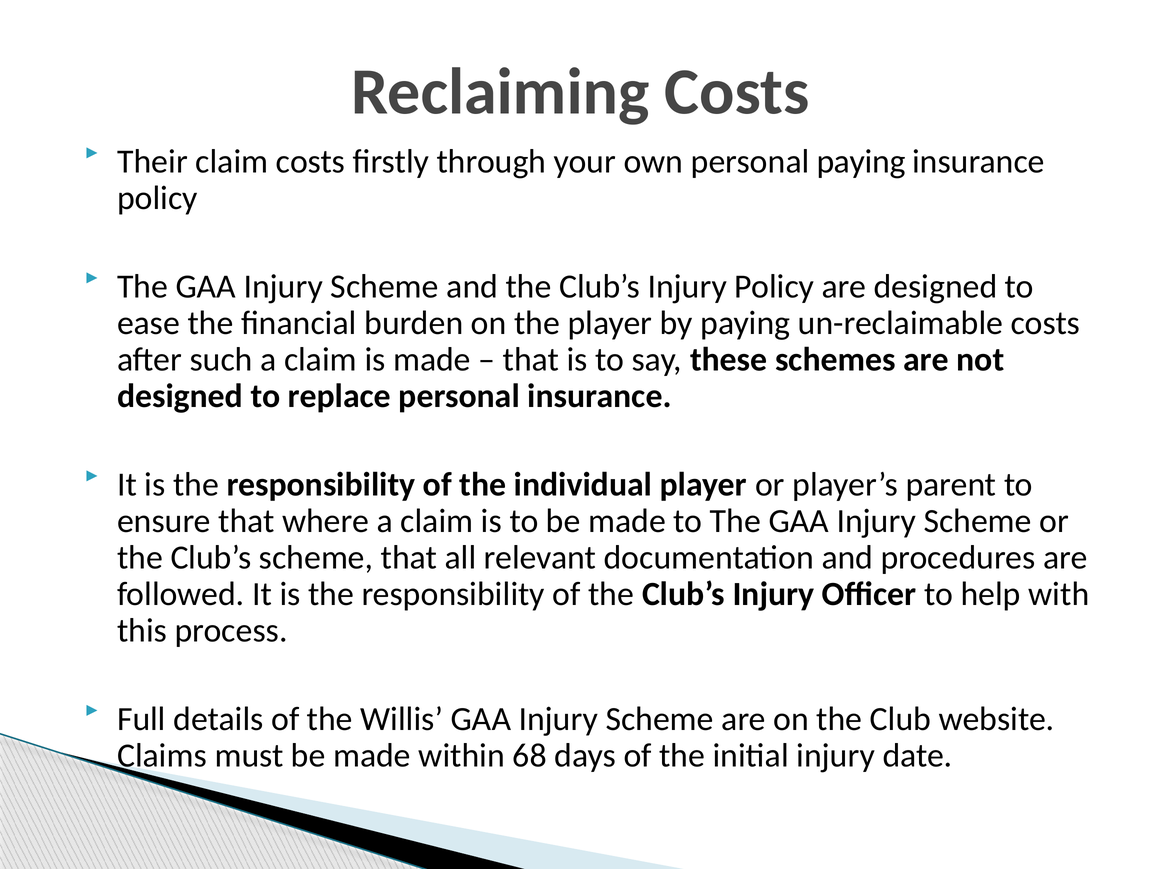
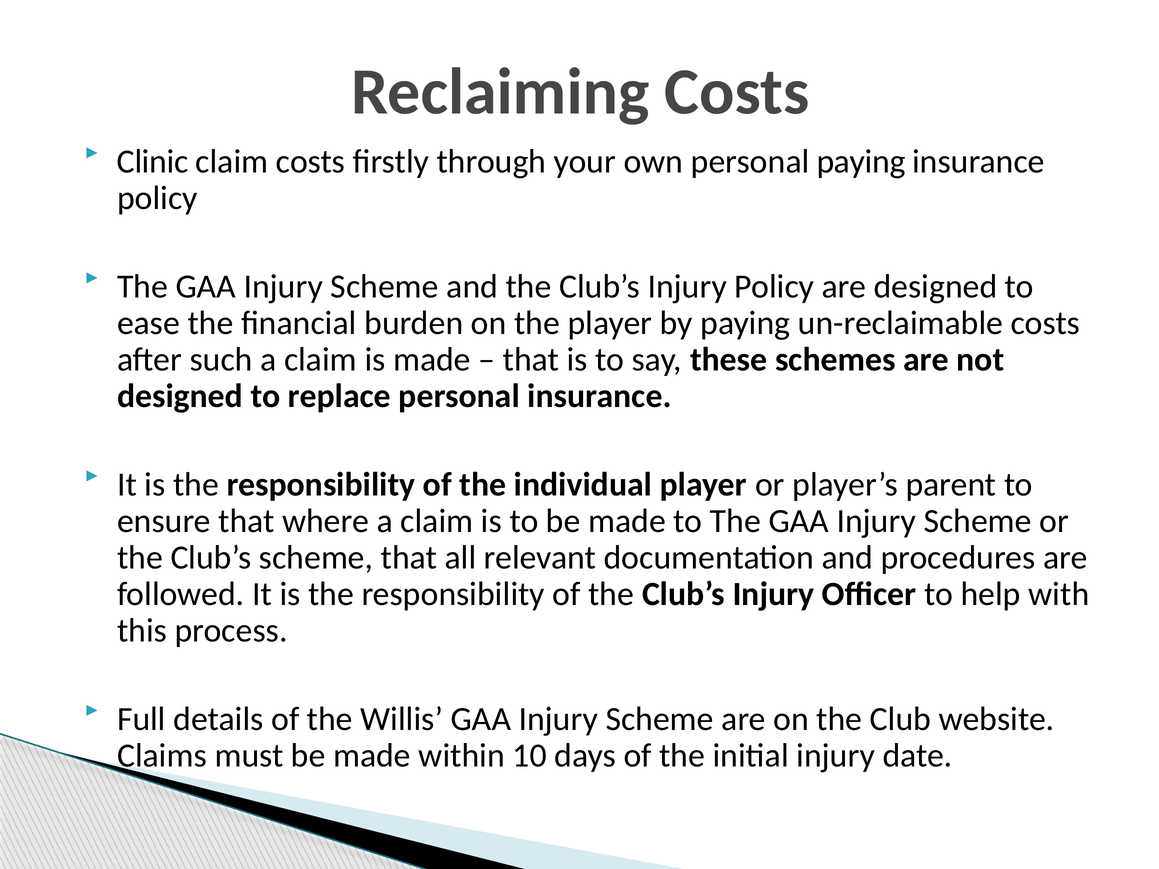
Their: Their -> Clinic
68: 68 -> 10
